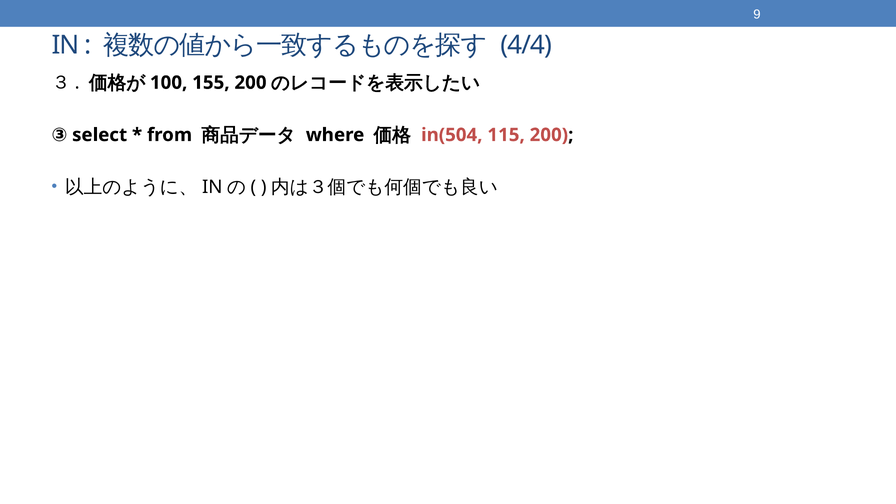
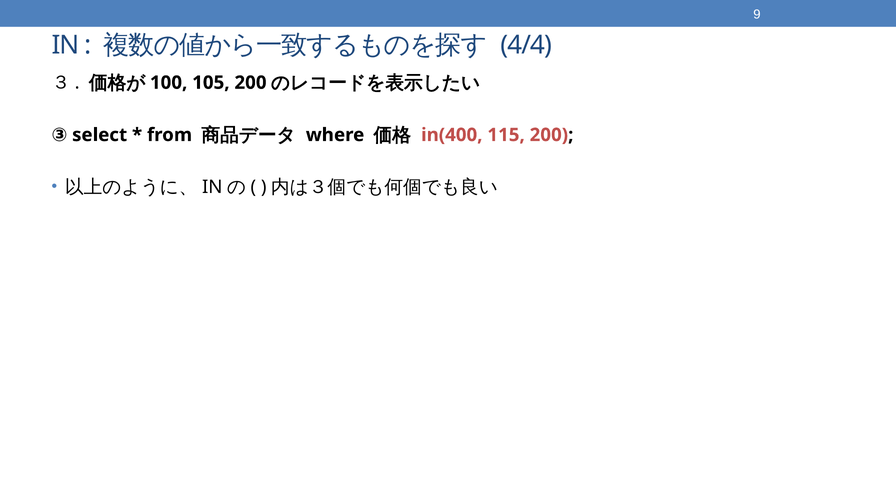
155: 155 -> 105
in(504: in(504 -> in(400
